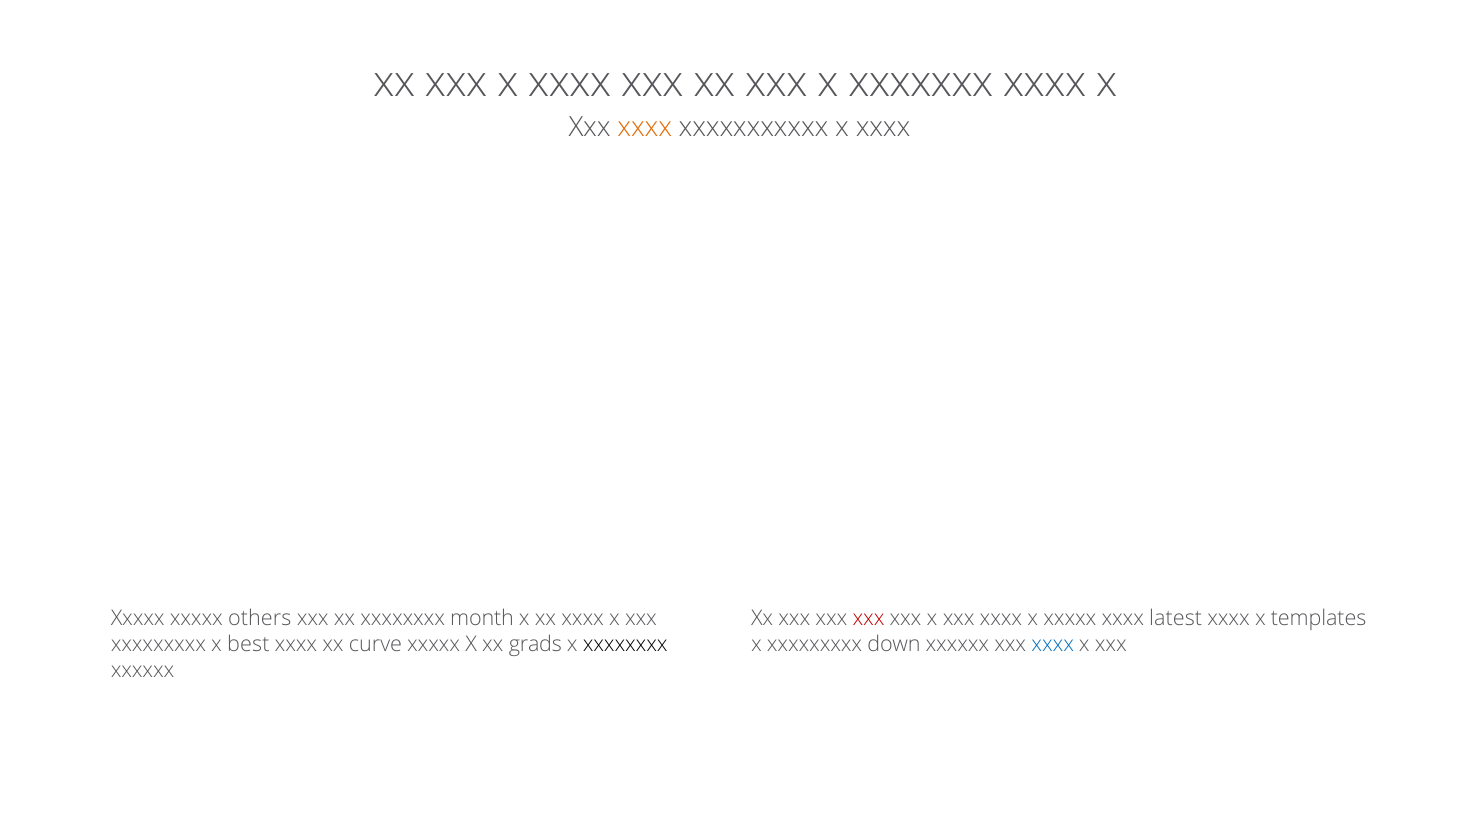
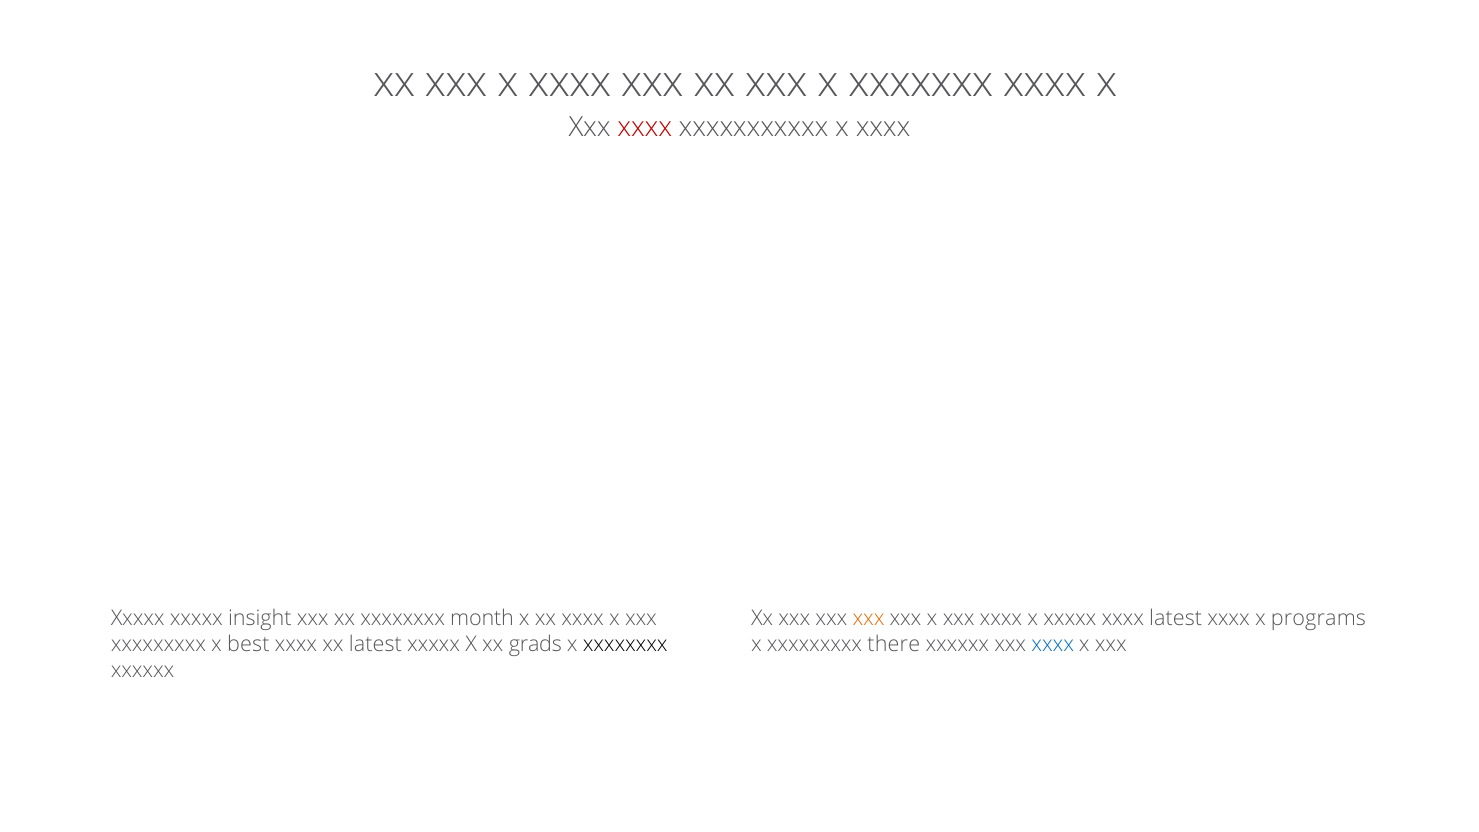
xxxx at (645, 127) colour: orange -> red
others: others -> insight
xxx at (869, 619) colour: red -> orange
templates: templates -> programs
xx curve: curve -> latest
down: down -> there
